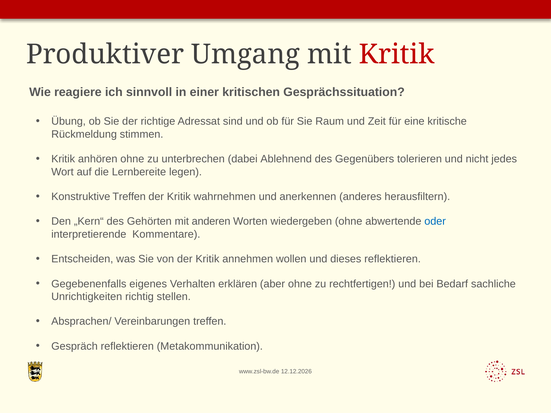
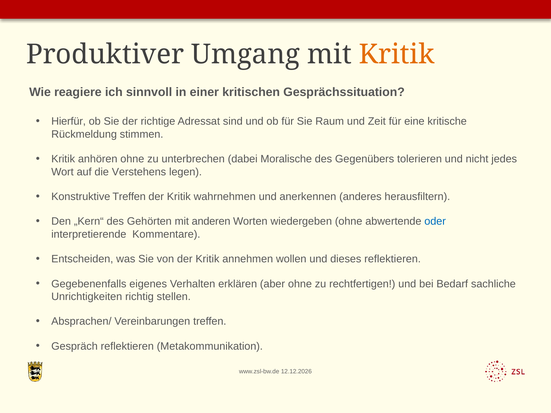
Kritik at (397, 54) colour: red -> orange
Übung: Übung -> Hierfür
Ablehnend: Ablehnend -> Moralische
Lernbereite: Lernbereite -> Verstehens
